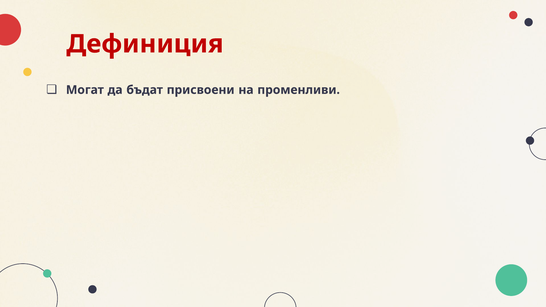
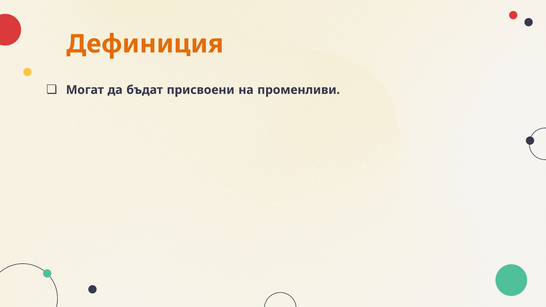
Дефиниция colour: red -> orange
